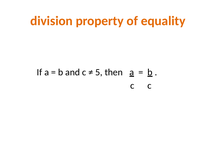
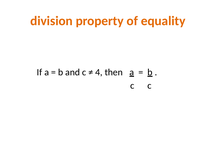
5: 5 -> 4
